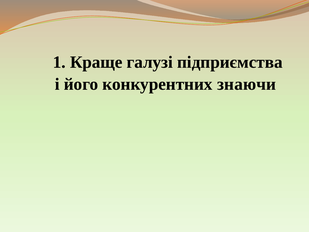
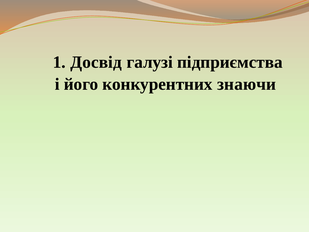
Краще: Краще -> Досвід
